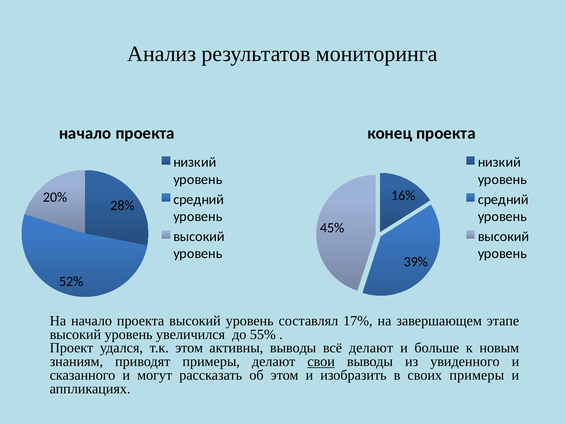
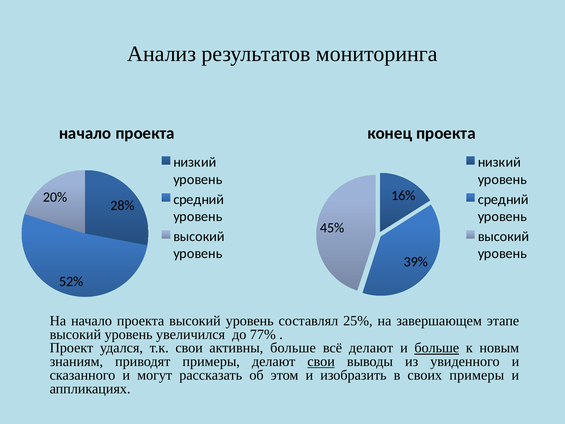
17%: 17% -> 25%
55%: 55% -> 77%
т.к этом: этом -> свои
активны выводы: выводы -> больше
больше at (437, 348) underline: none -> present
